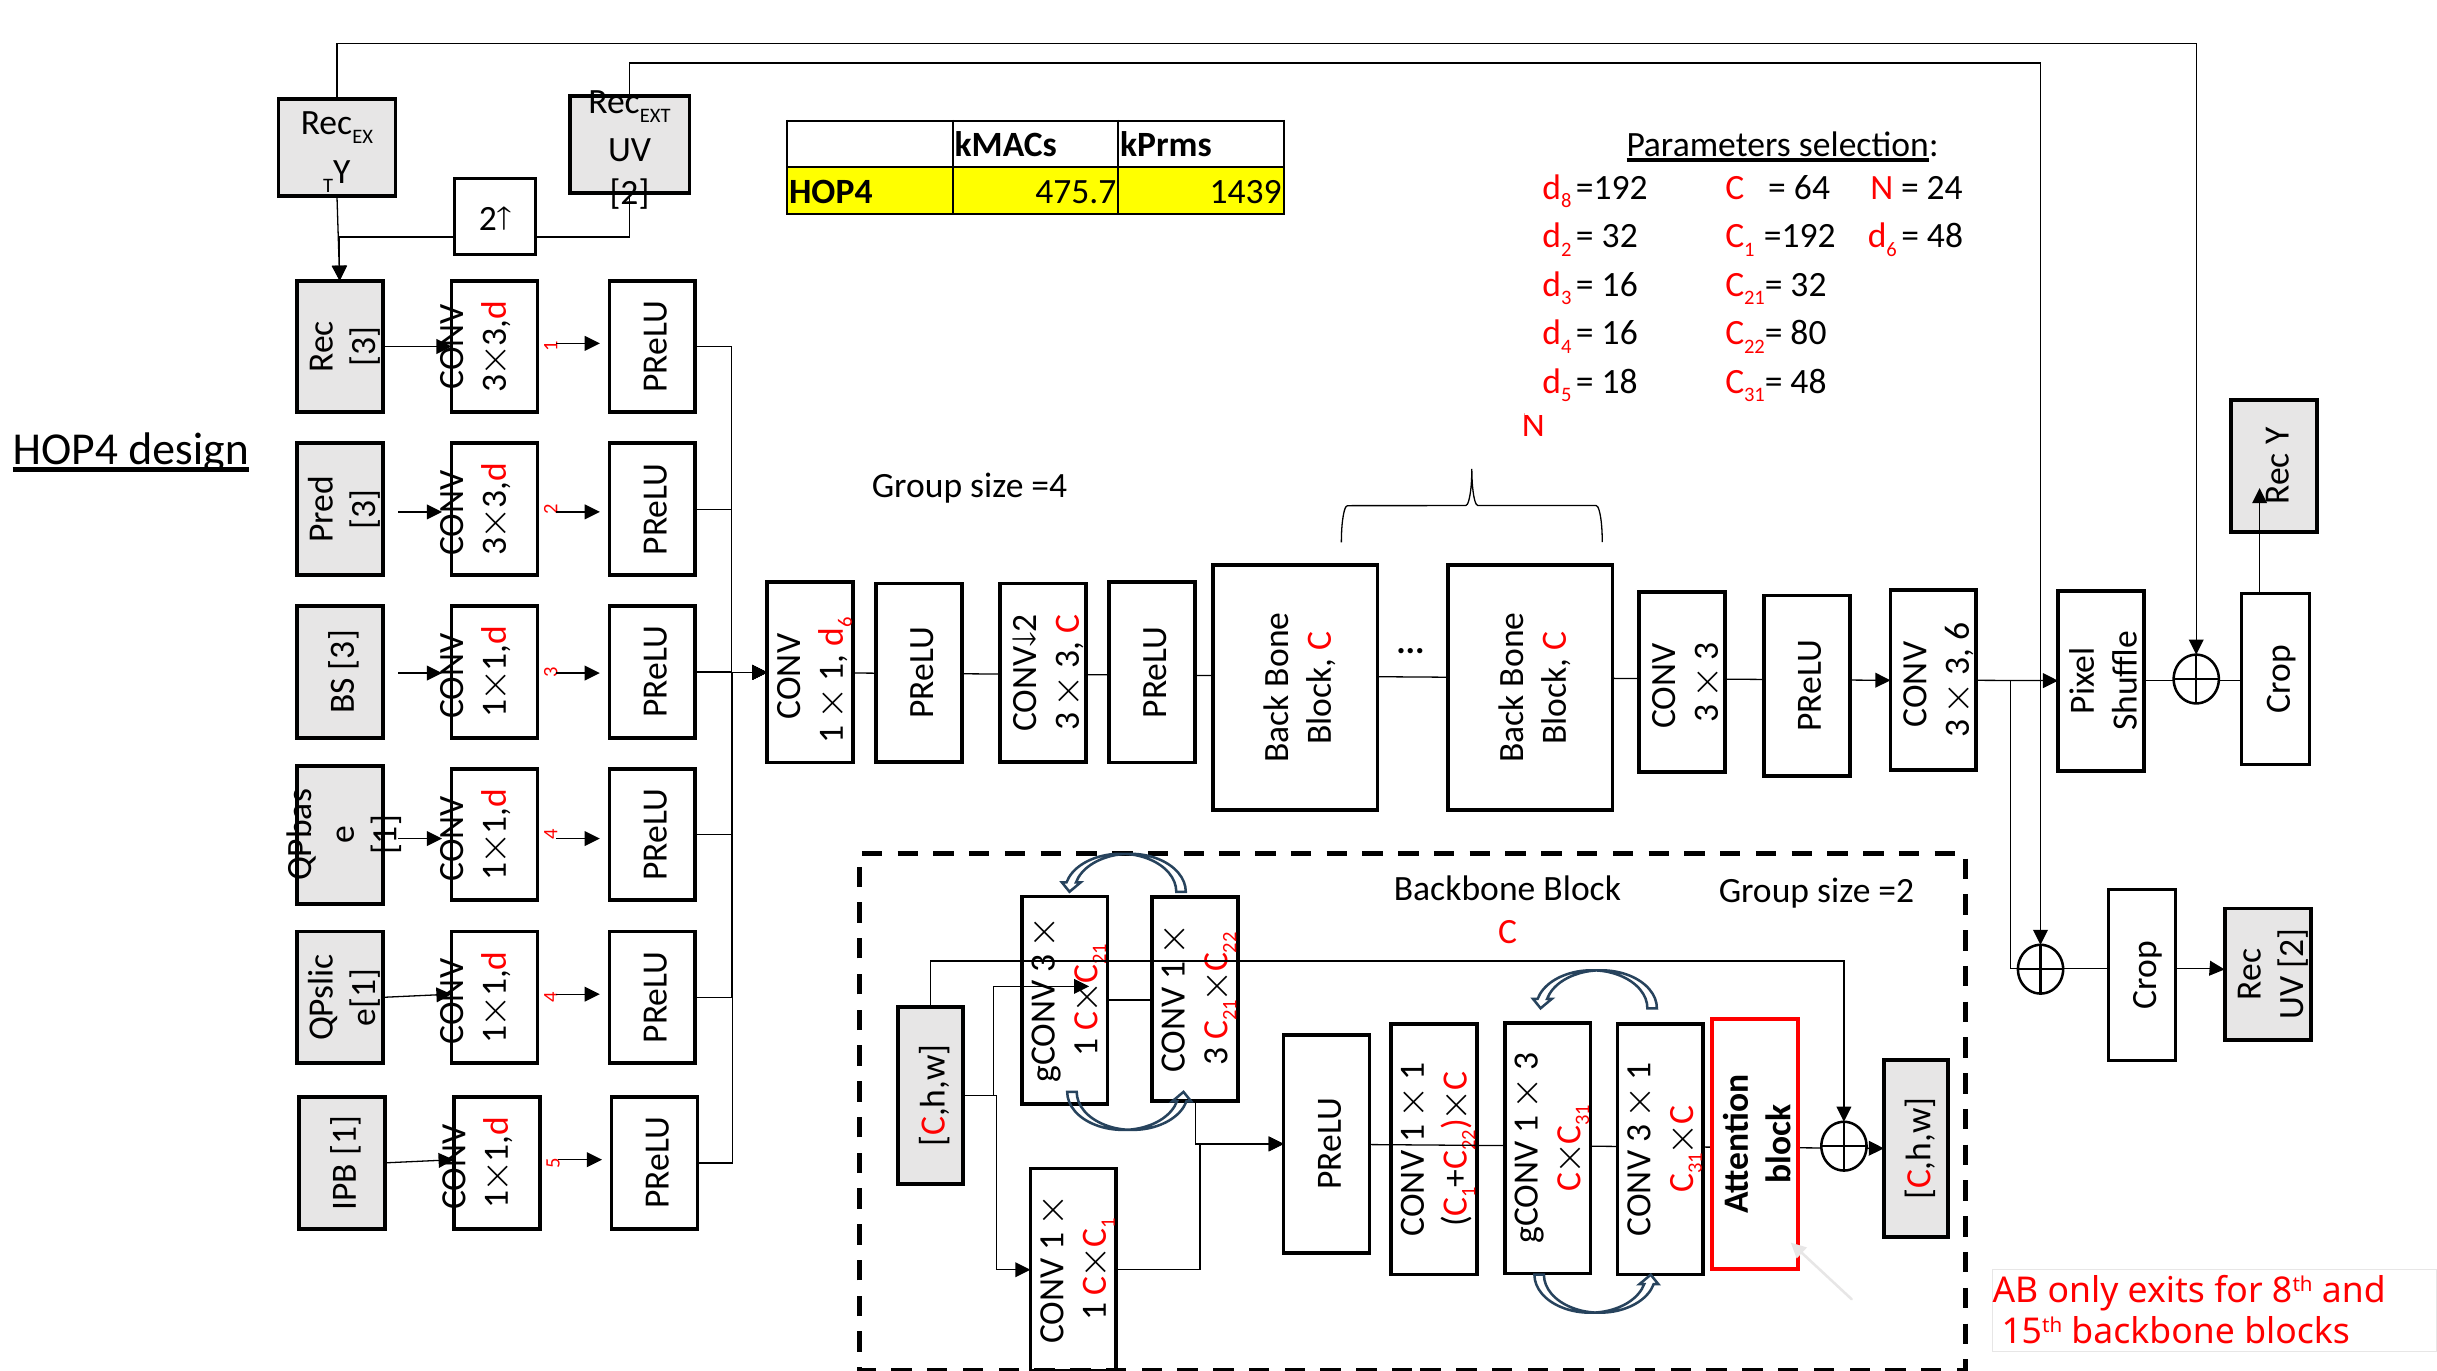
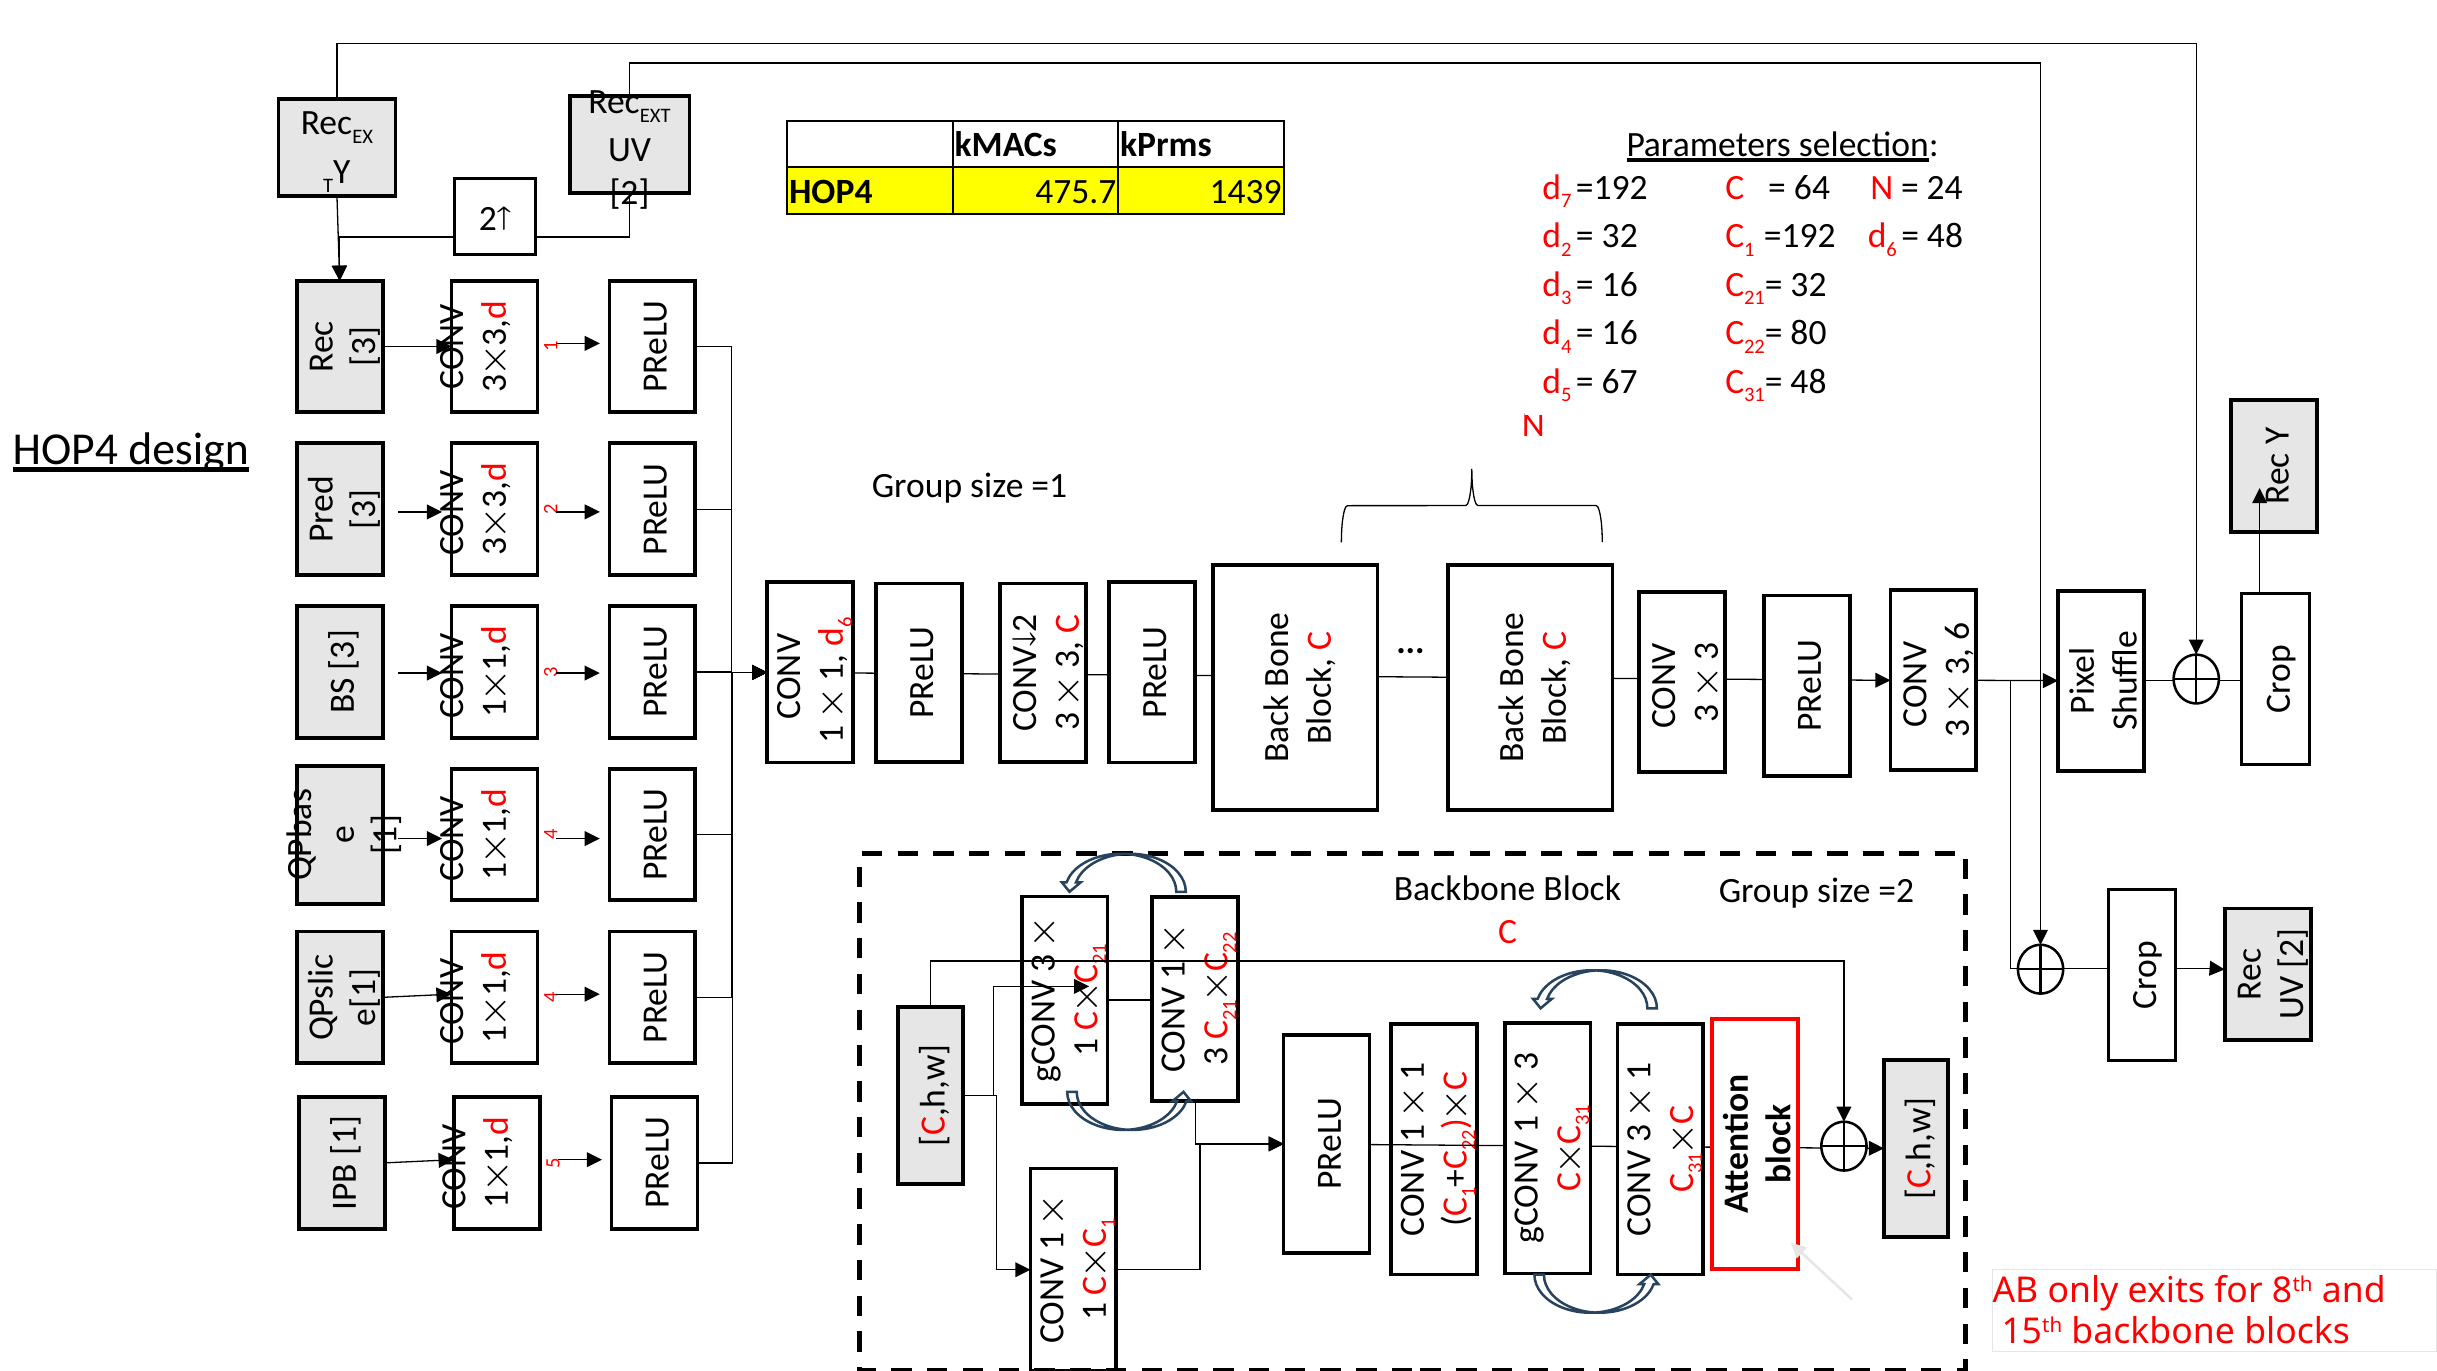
8: 8 -> 7
18: 18 -> 67
=4: =4 -> =1
